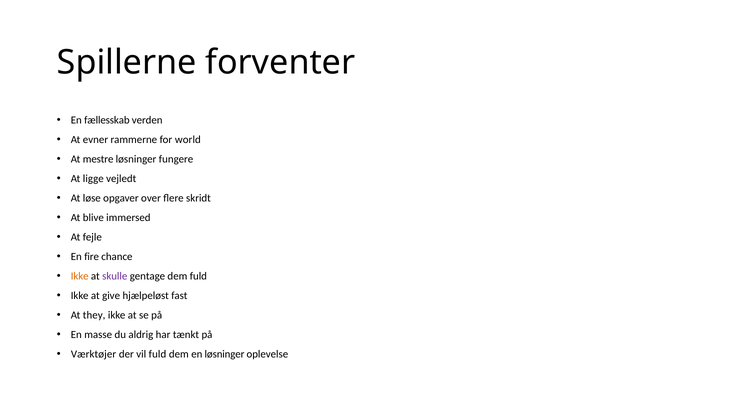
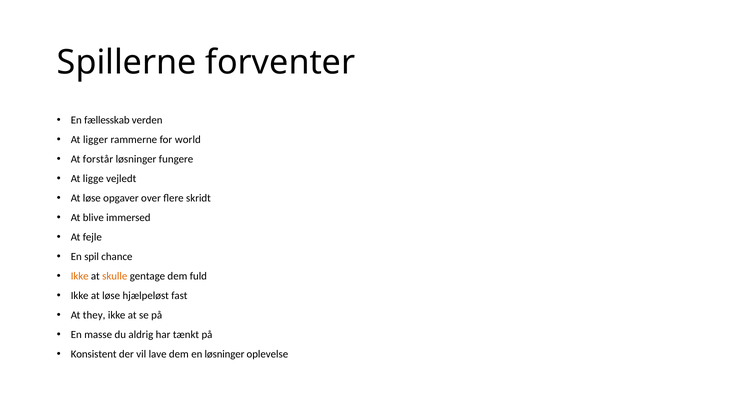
evner: evner -> ligger
mestre: mestre -> forstår
fire: fire -> spil
skulle colour: purple -> orange
Ikke at give: give -> løse
Værktøjer: Værktøjer -> Konsistent
vil fuld: fuld -> lave
